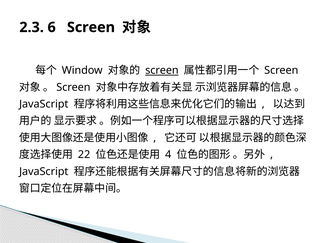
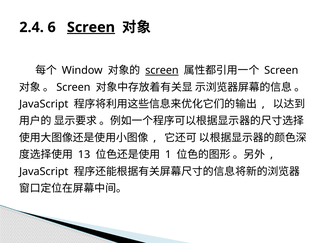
2.3: 2.3 -> 2.4
Screen at (91, 27) underline: none -> present
22: 22 -> 13
4: 4 -> 1
